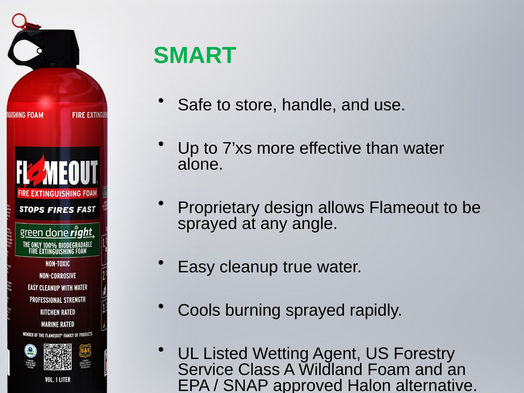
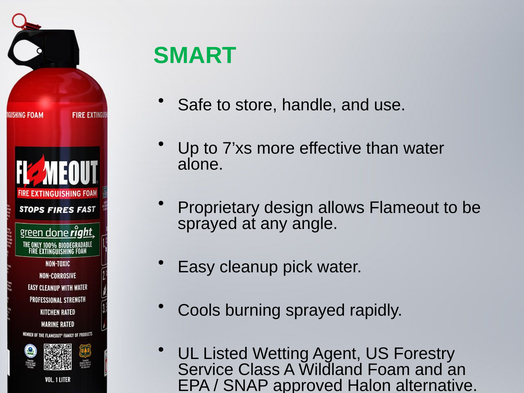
true: true -> pick
